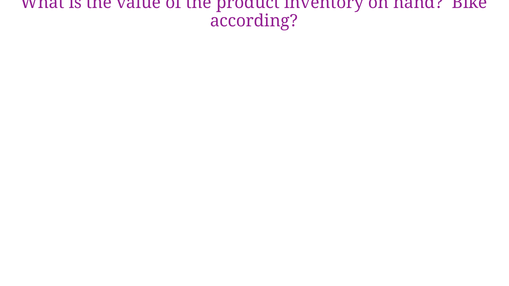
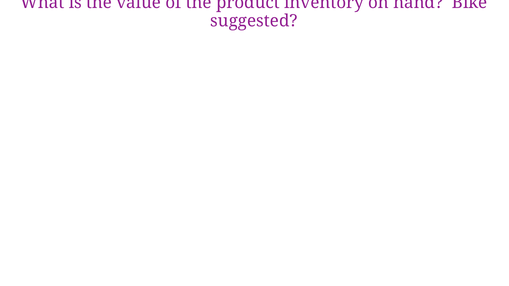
according: according -> suggested
